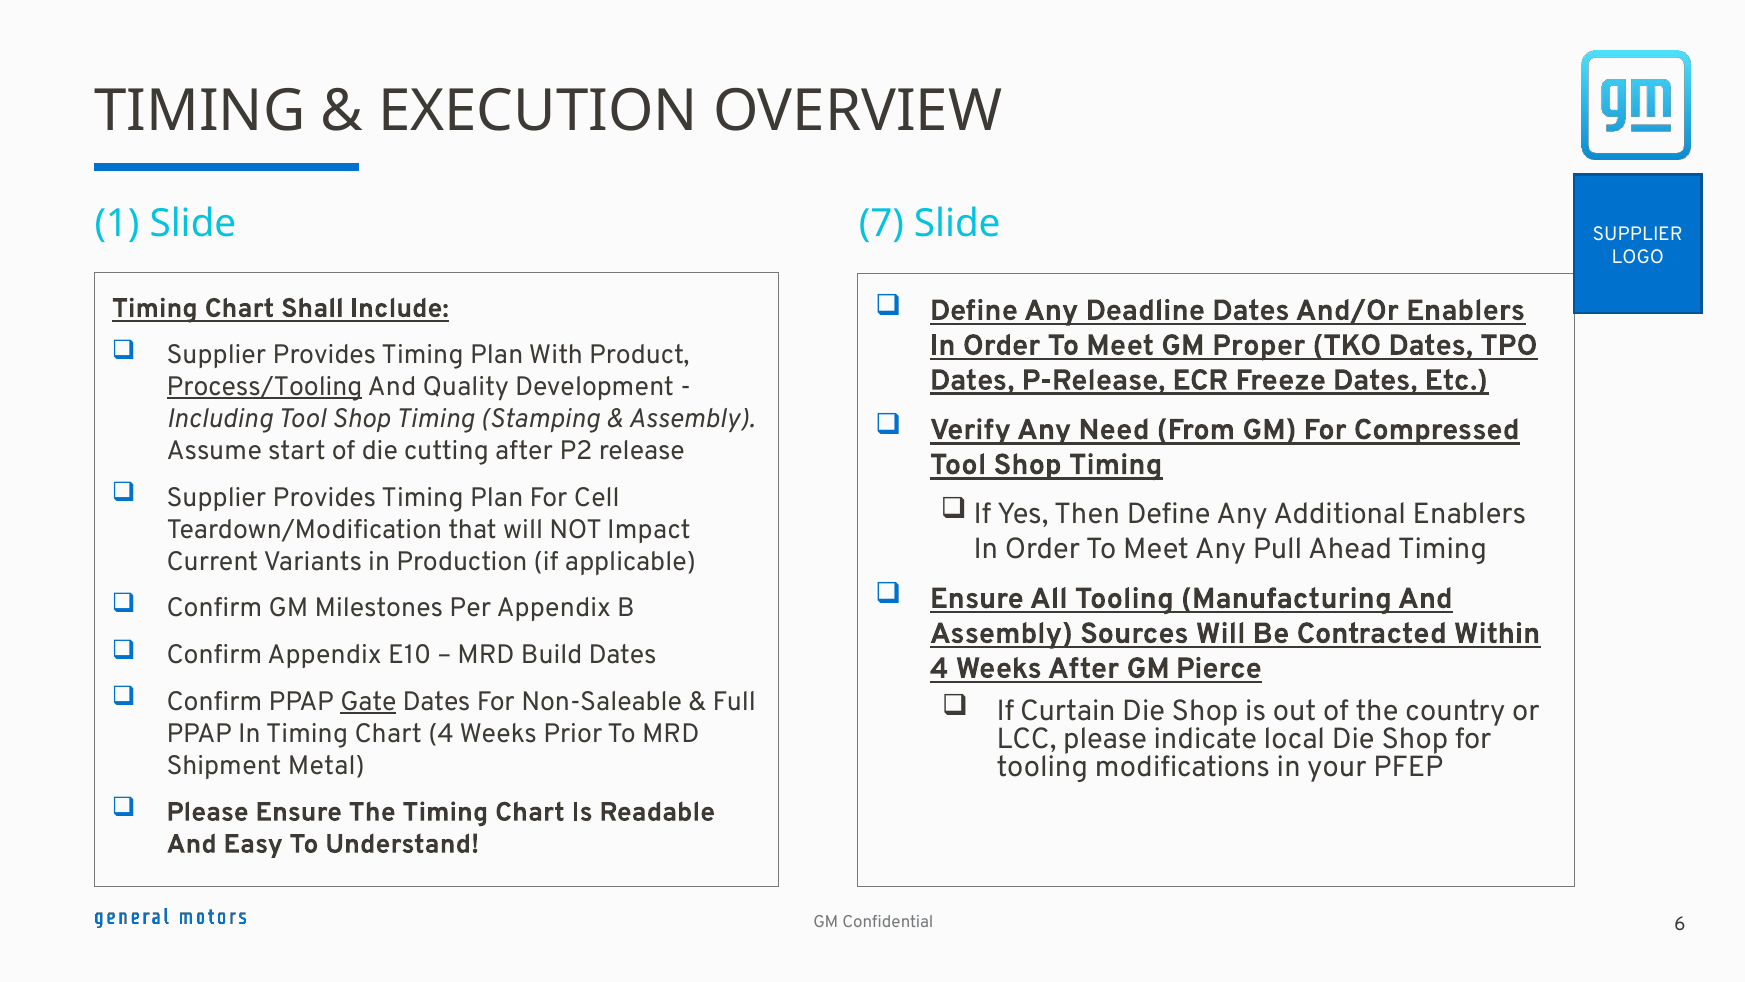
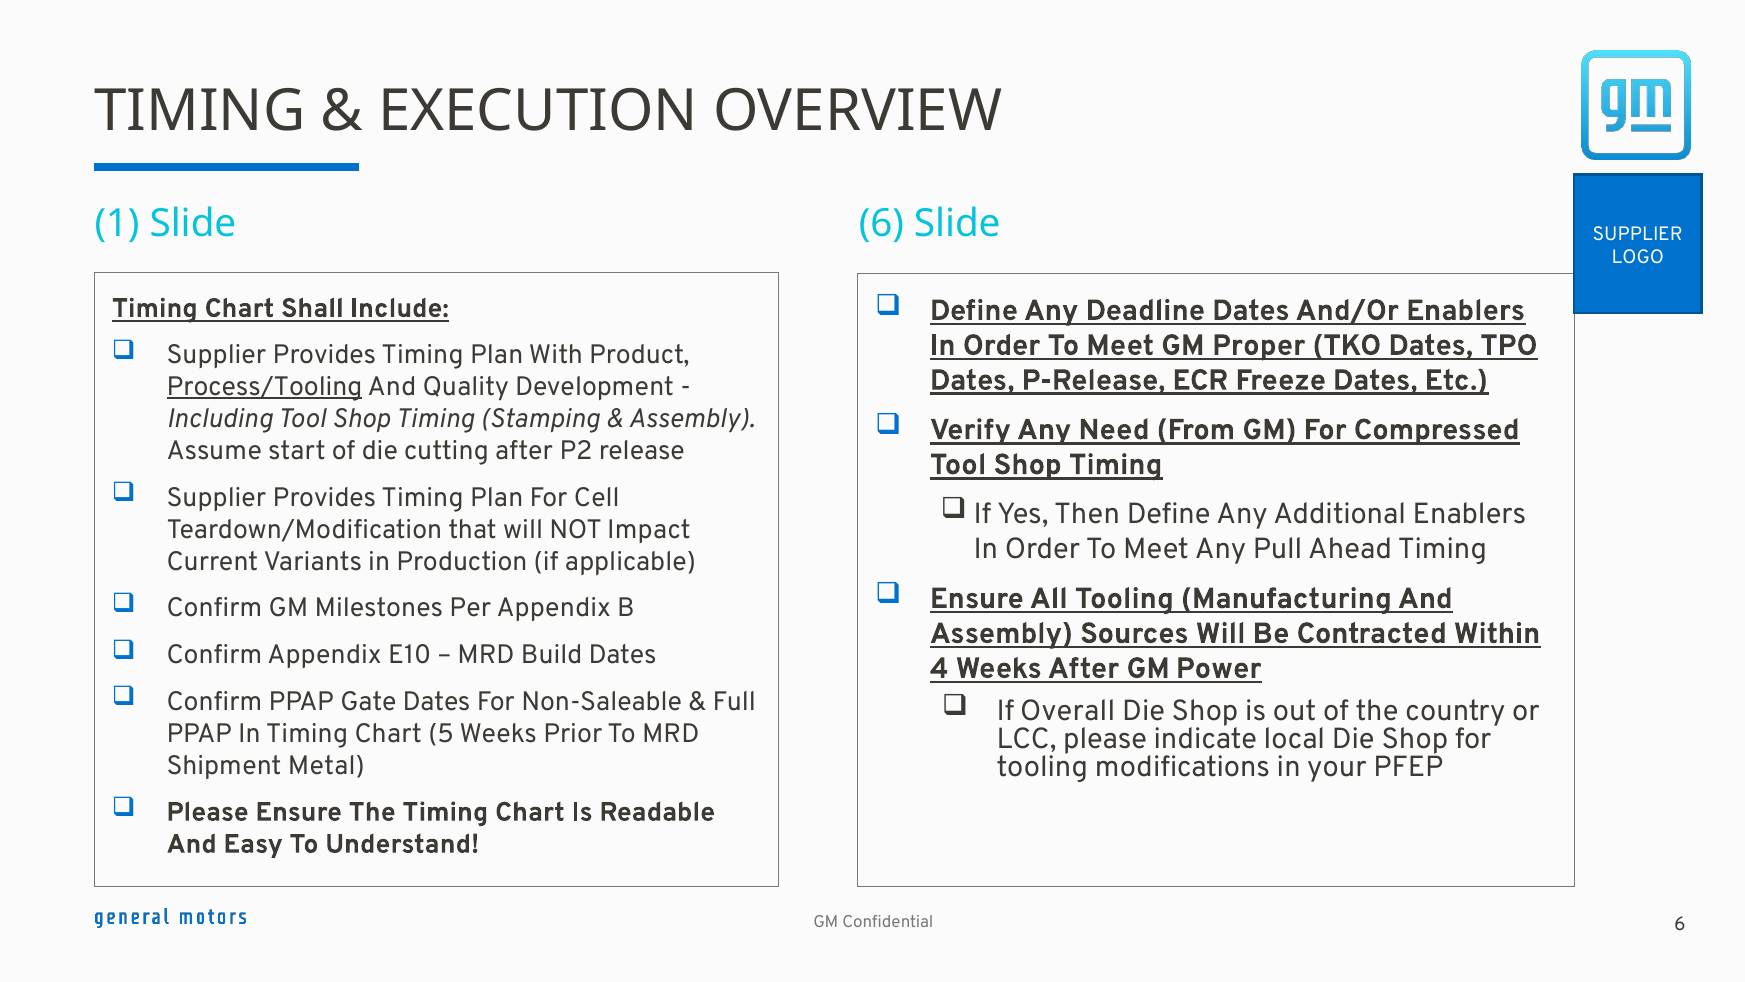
Slide 7: 7 -> 6
Pierce: Pierce -> Power
Gate underline: present -> none
Curtain: Curtain -> Overall
Chart 4: 4 -> 5
